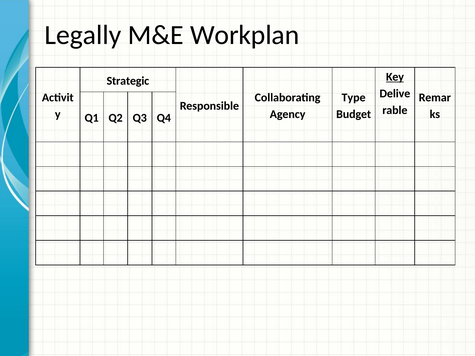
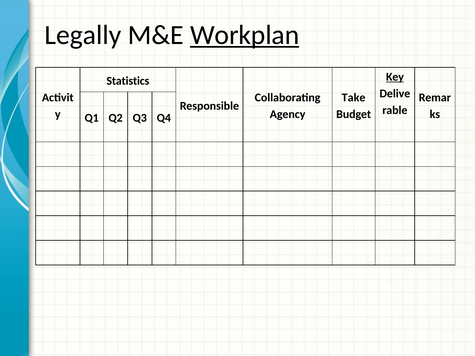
Workplan underline: none -> present
Strategic: Strategic -> Statistics
Type: Type -> Take
